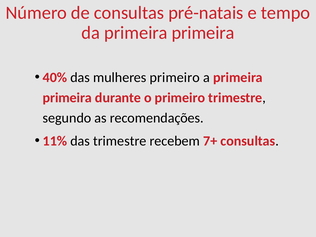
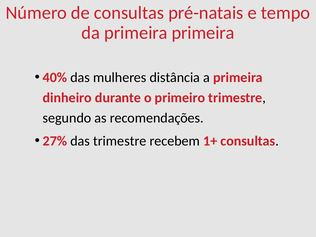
mulheres primeiro: primeiro -> distância
primeira at (67, 98): primeira -> dinheiro
11%: 11% -> 27%
7+: 7+ -> 1+
